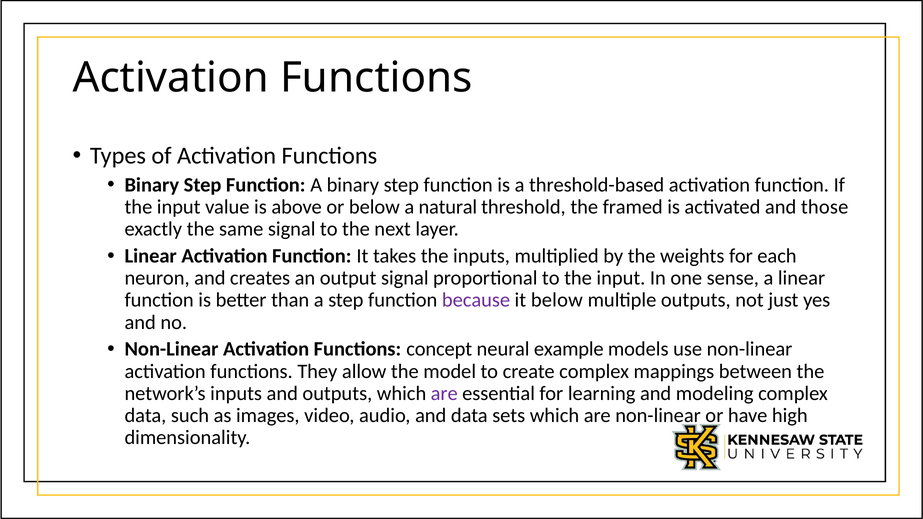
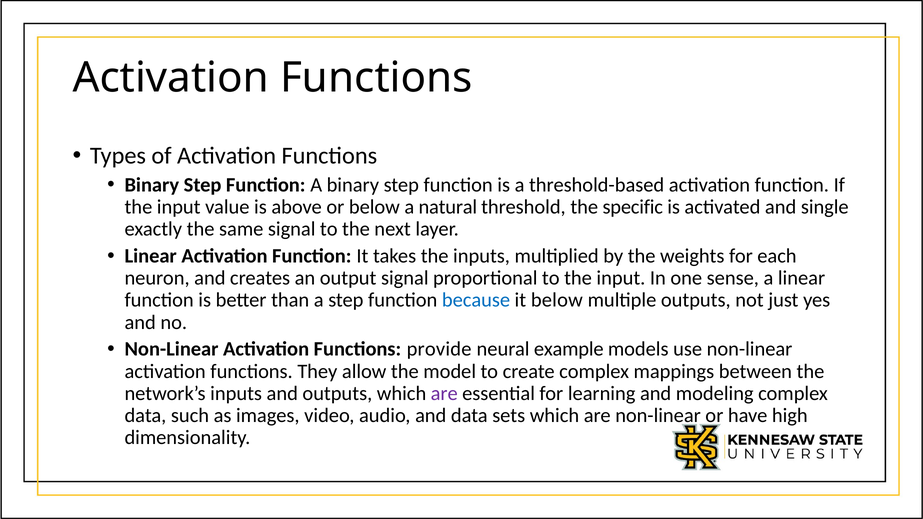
framed: framed -> specific
those: those -> single
because colour: purple -> blue
concept: concept -> provide
